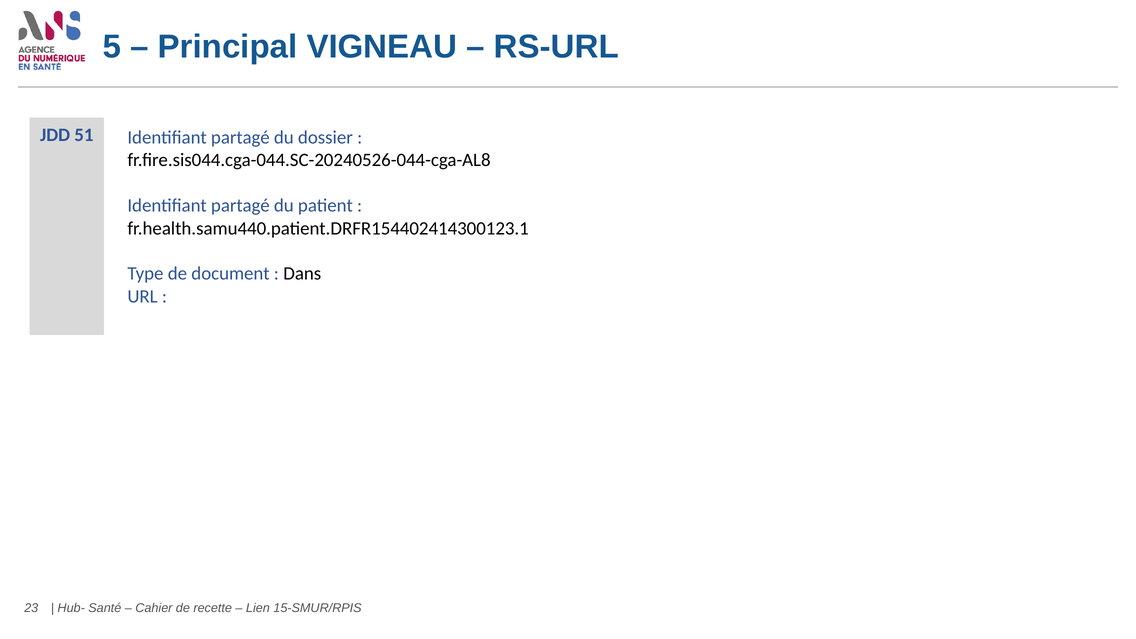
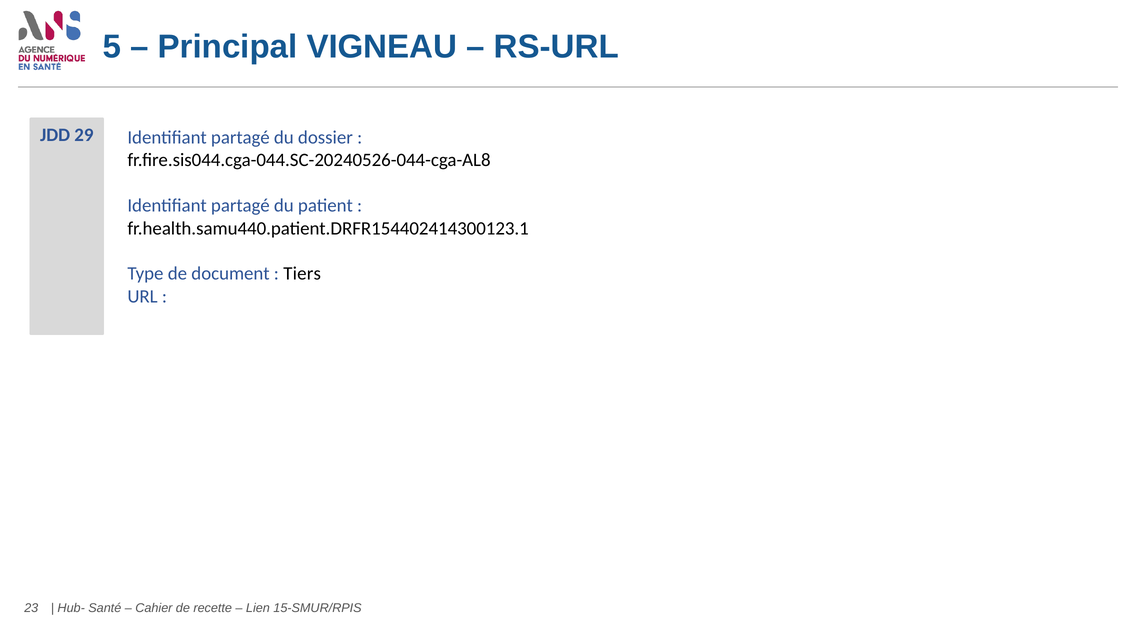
51: 51 -> 29
Dans: Dans -> Tiers
